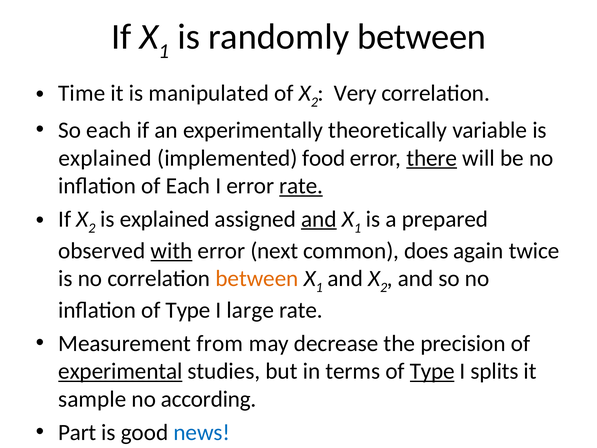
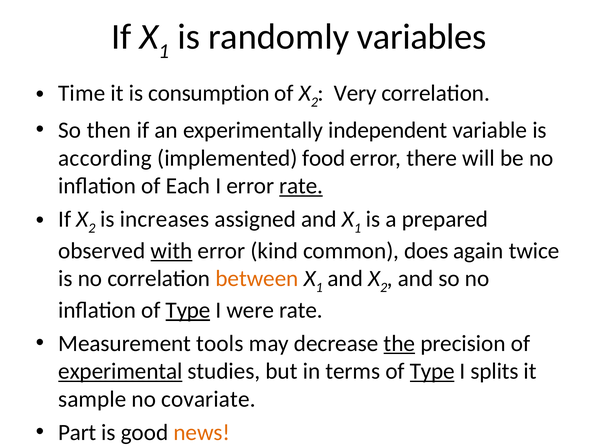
randomly between: between -> variables
manipulated: manipulated -> consumption
So each: each -> then
theoretically: theoretically -> independent
explained at (105, 158): explained -> according
there underline: present -> none
explained at (165, 219): explained -> increases
and at (319, 219) underline: present -> none
next: next -> kind
Type at (188, 310) underline: none -> present
large: large -> were
from: from -> tools
the underline: none -> present
according: according -> covariate
news colour: blue -> orange
